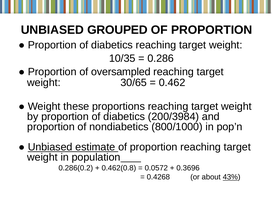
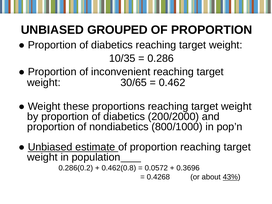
oversampled: oversampled -> inconvenient
200/3984: 200/3984 -> 200/2000
